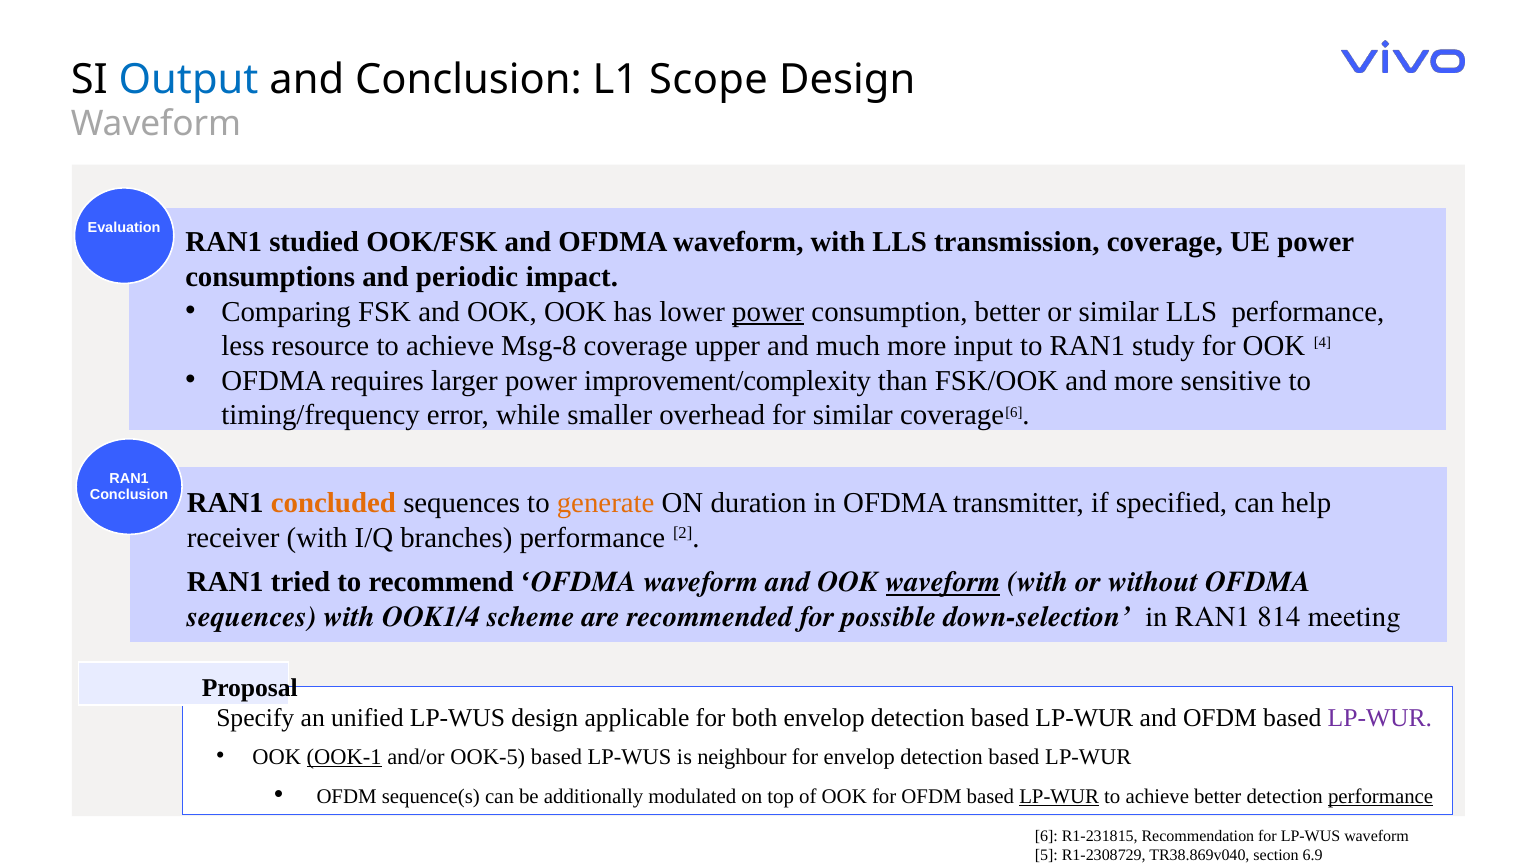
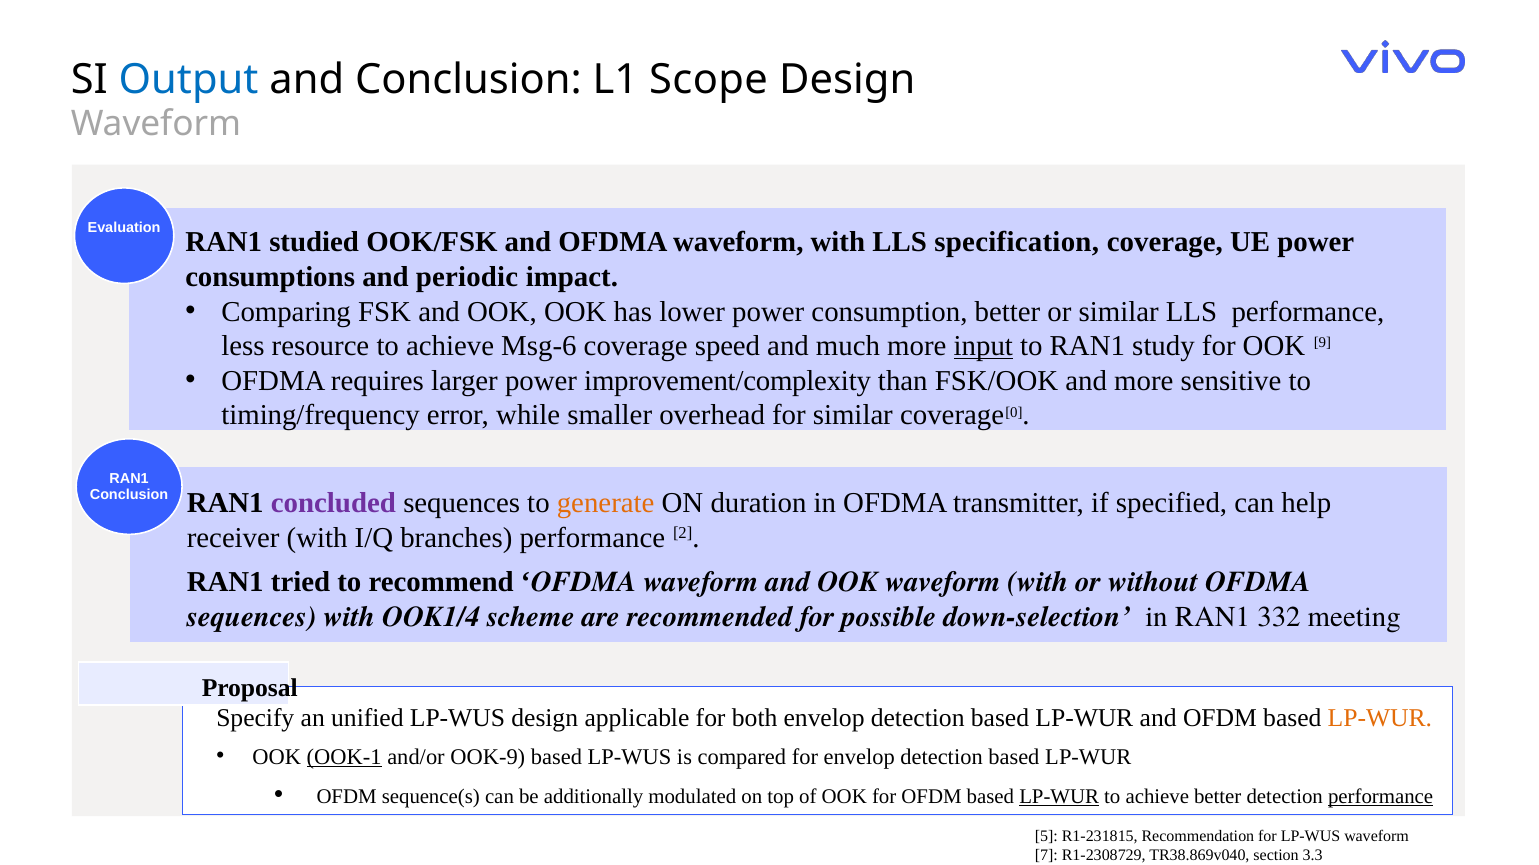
transmission: transmission -> specification
power at (768, 312) underline: present -> none
Msg-8: Msg-8 -> Msg-6
upper: upper -> speed
input underline: none -> present
4: 4 -> 9
coverage 6: 6 -> 0
concluded colour: orange -> purple
waveform at (943, 583) underline: present -> none
814: 814 -> 332
LP-WUR at (1380, 719) colour: purple -> orange
OOK-5: OOK-5 -> OOK-9
neighbour: neighbour -> compared
6 at (1046, 837): 6 -> 5
5: 5 -> 7
6.9: 6.9 -> 3.3
